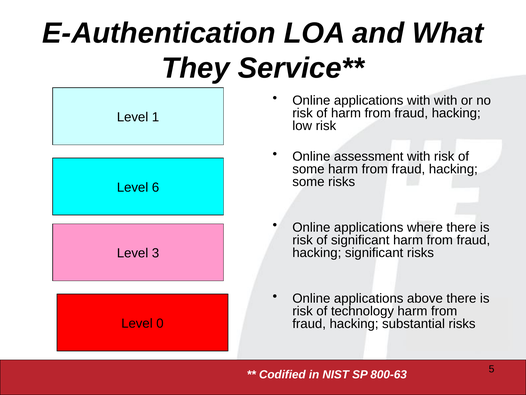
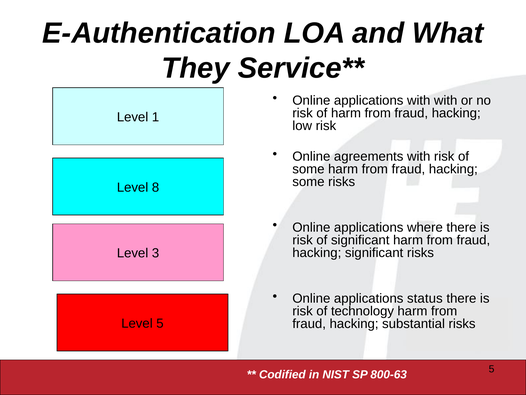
assessment: assessment -> agreements
6: 6 -> 8
above: above -> status
Level 0: 0 -> 5
